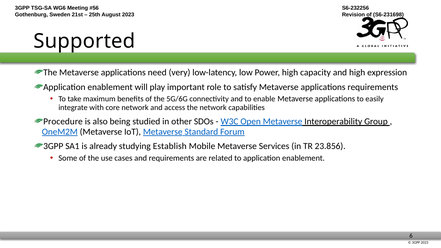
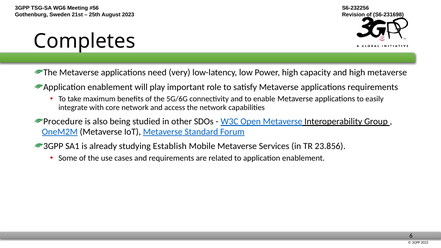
Supported: Supported -> Completes
high expression: expression -> metaverse
